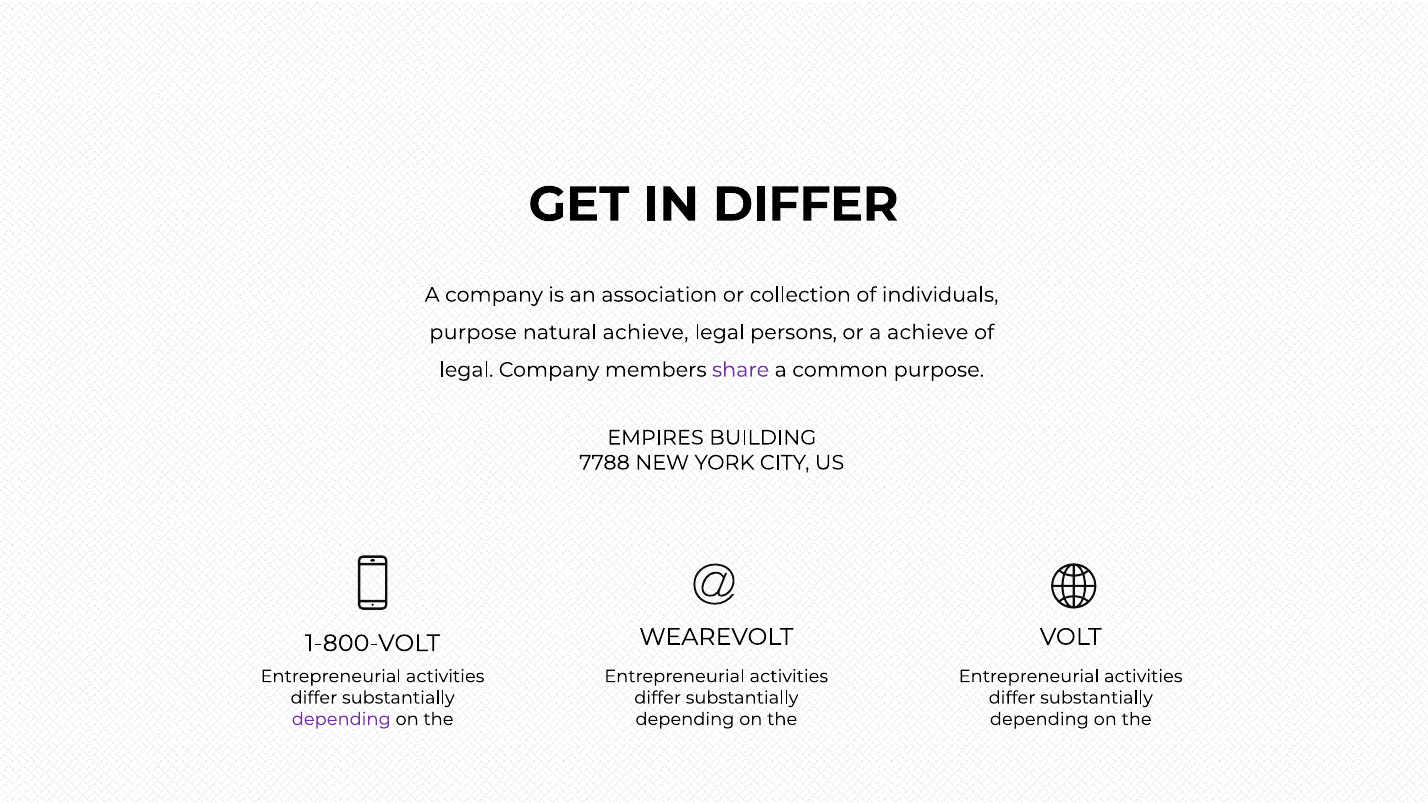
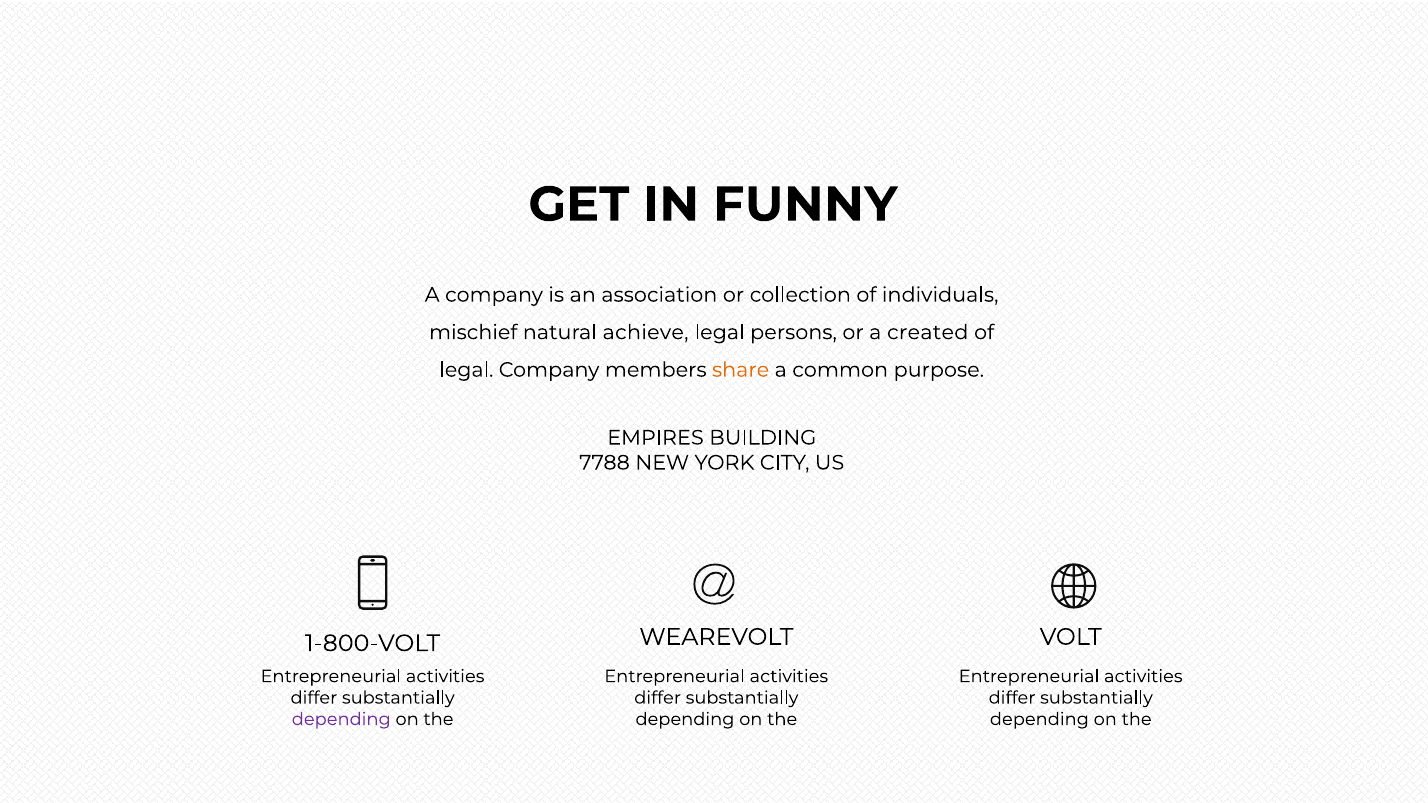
IN DIFFER: DIFFER -> FUNNY
purpose at (473, 333): purpose -> mischief
a achieve: achieve -> created
share colour: purple -> orange
